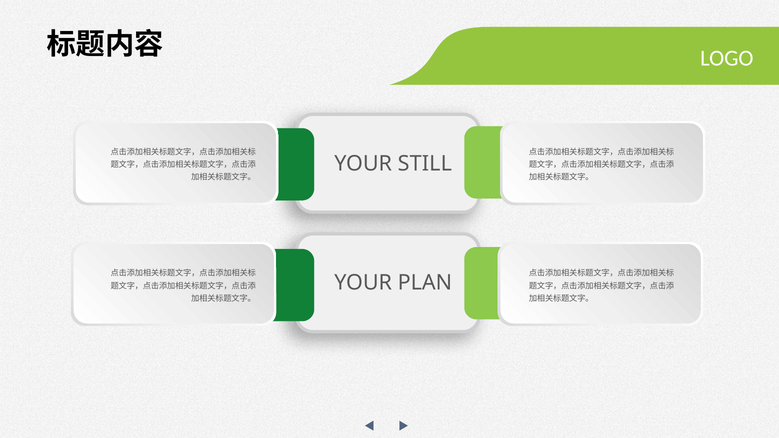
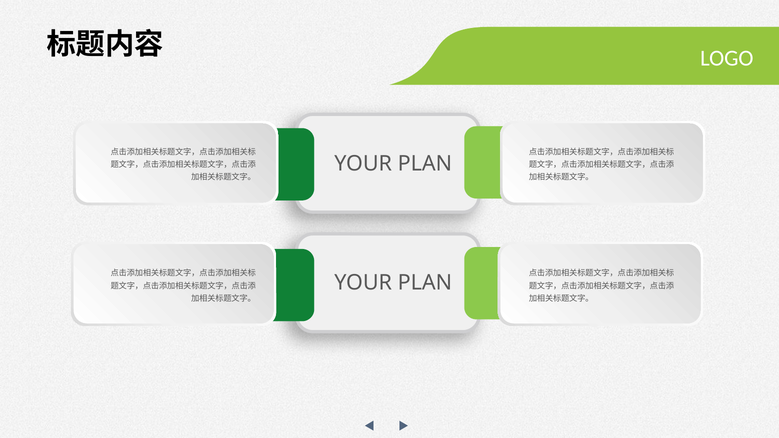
STILL at (425, 164): STILL -> PLAN
